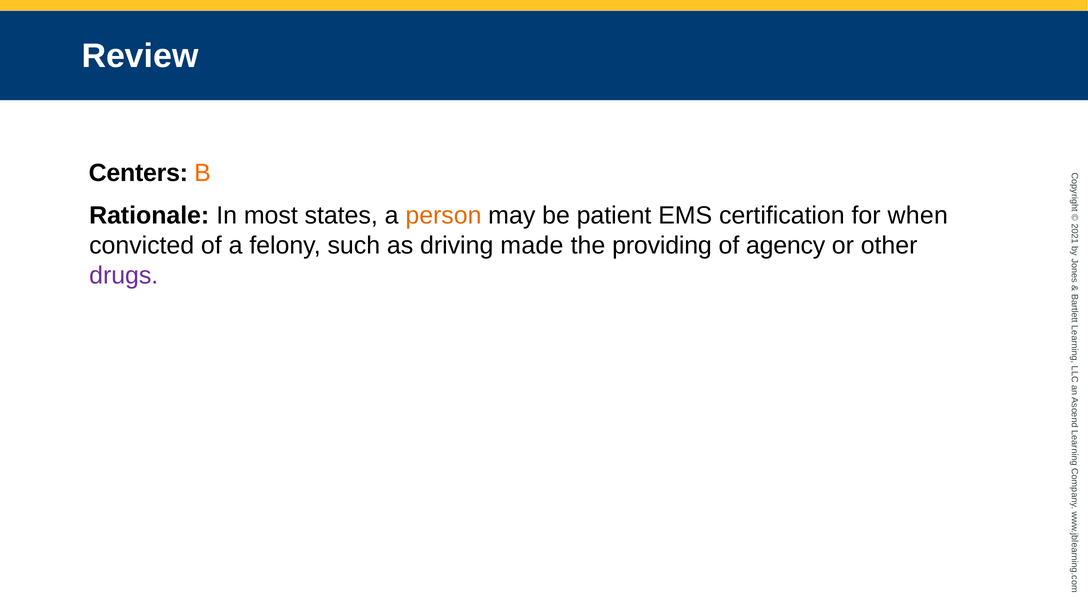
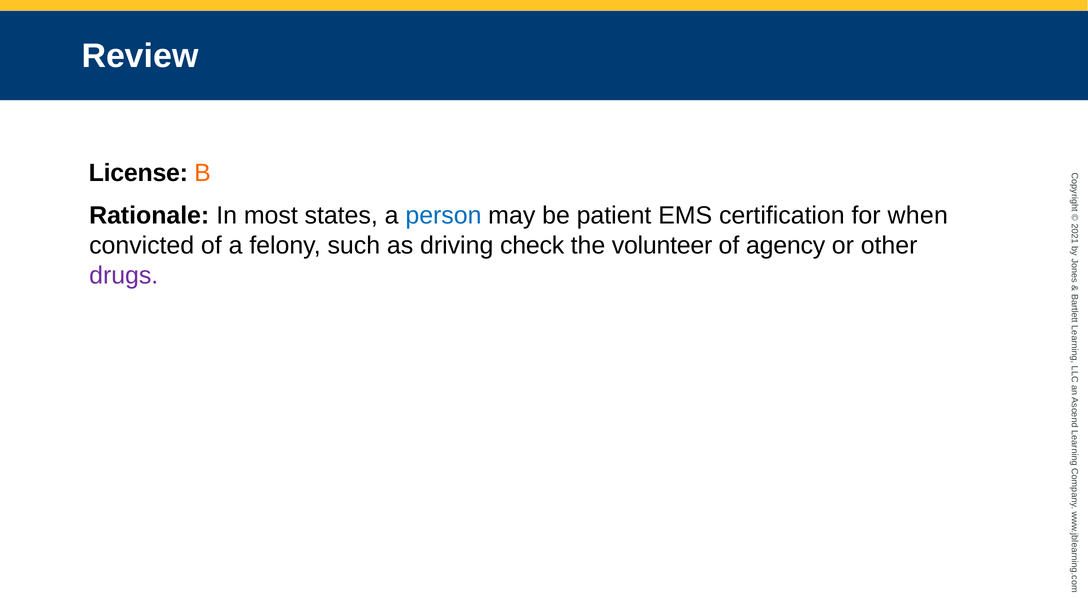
Centers: Centers -> License
person colour: orange -> blue
made: made -> check
providing: providing -> volunteer
